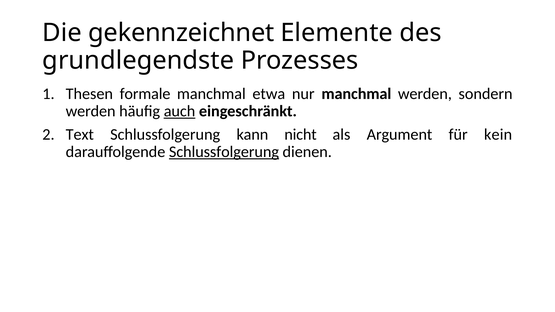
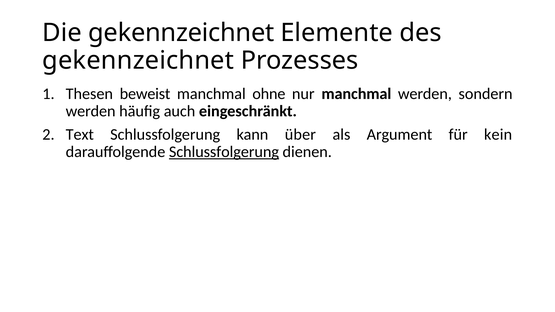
grundlegendste at (138, 60): grundlegendste -> gekennzeichnet
formale: formale -> beweist
etwa: etwa -> ohne
auch underline: present -> none
nicht: nicht -> über
